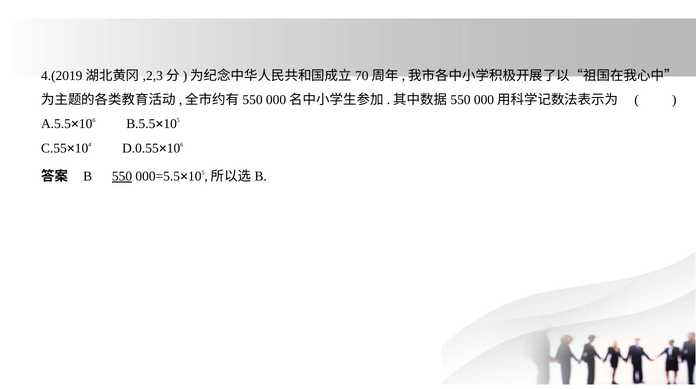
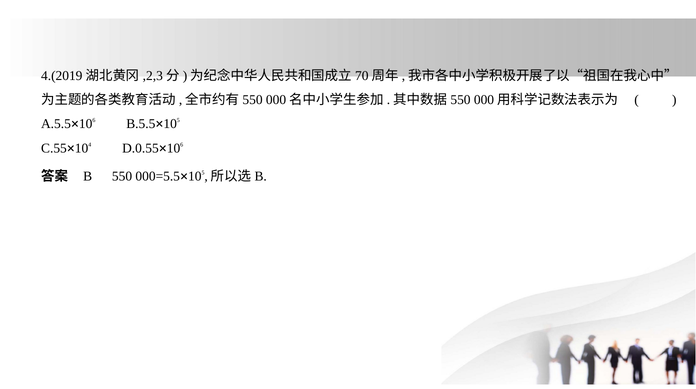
550 underline: present -> none
